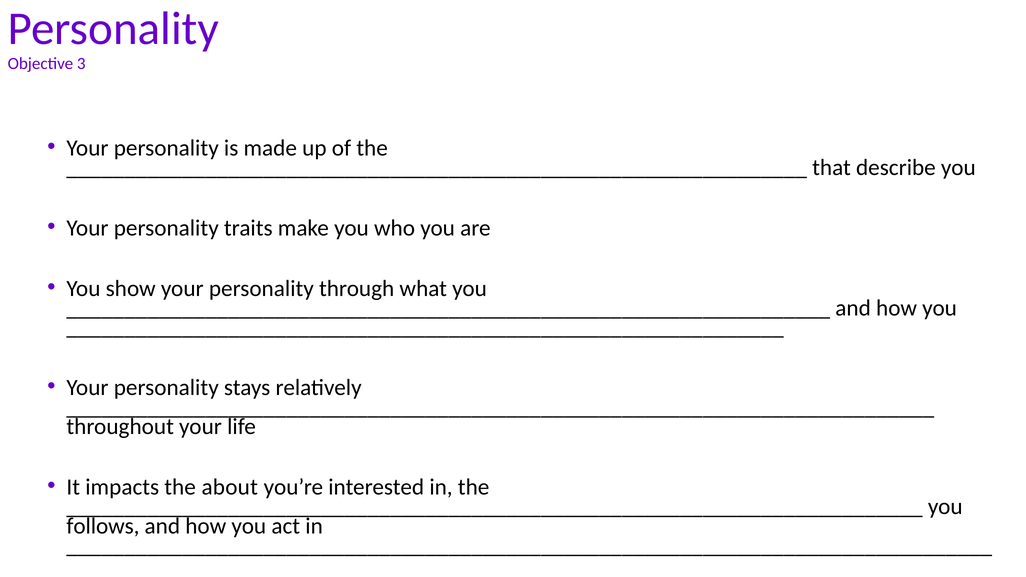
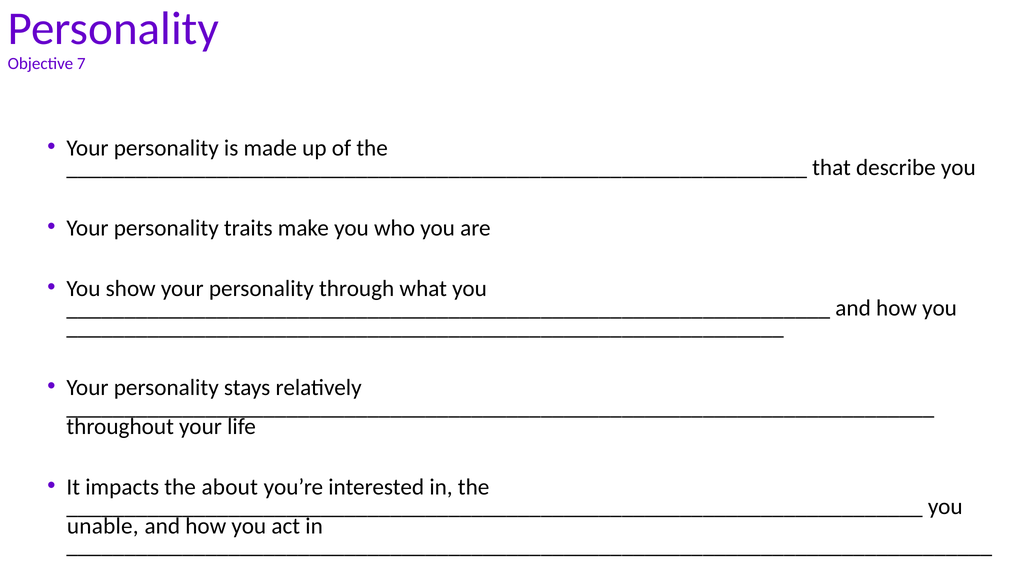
3: 3 -> 7
follows: follows -> unable
